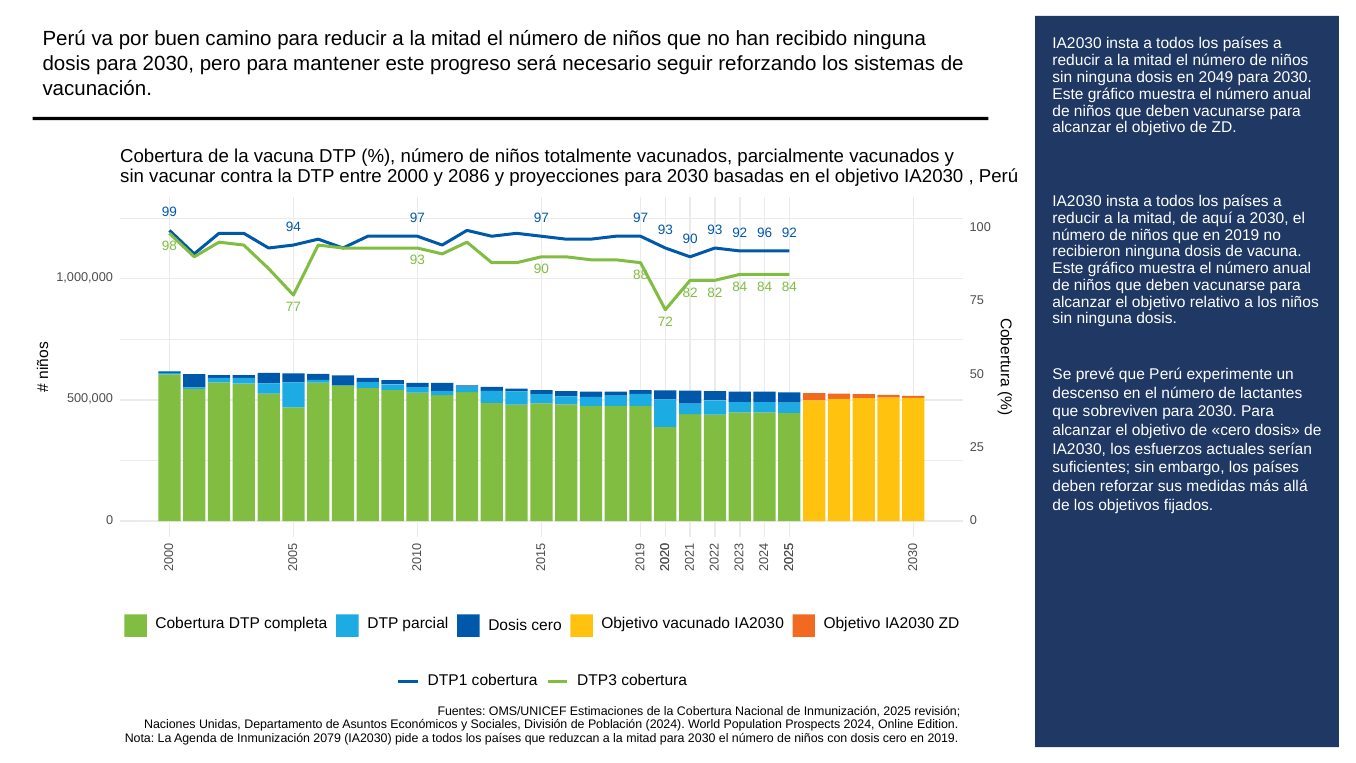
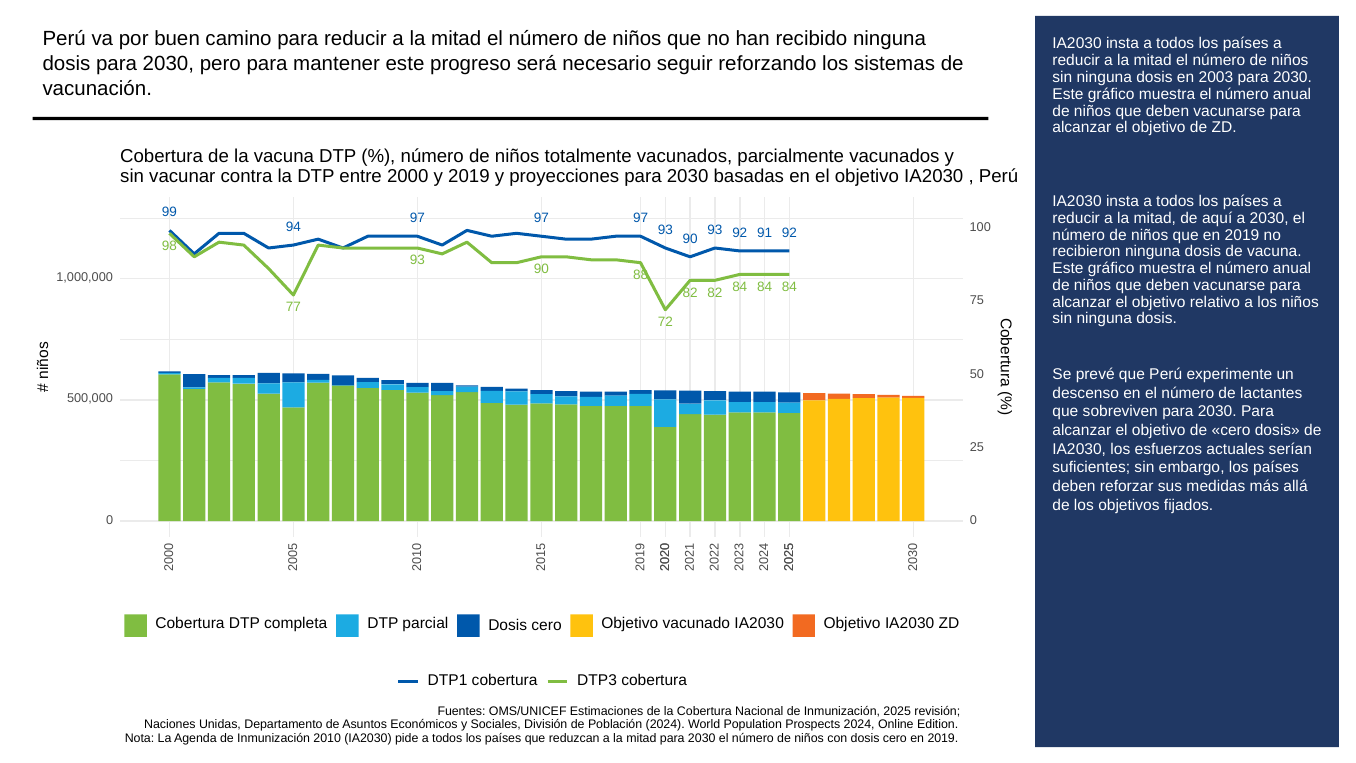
2049: 2049 -> 2003
y 2086: 2086 -> 2019
96: 96 -> 91
2079: 2079 -> 2010
